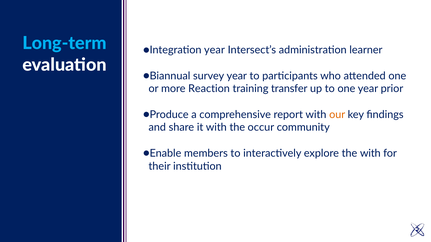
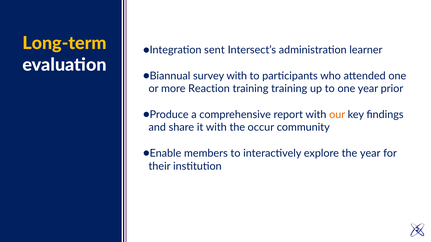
Long-term colour: light blue -> yellow
year at (214, 50): year -> sent
survey year: year -> with
training transfer: transfer -> training
the with: with -> year
